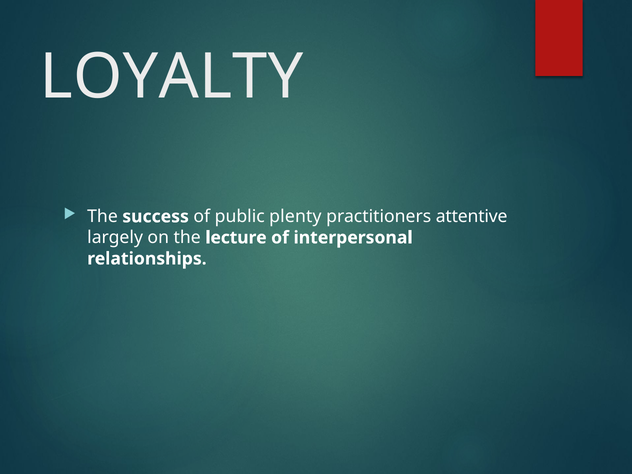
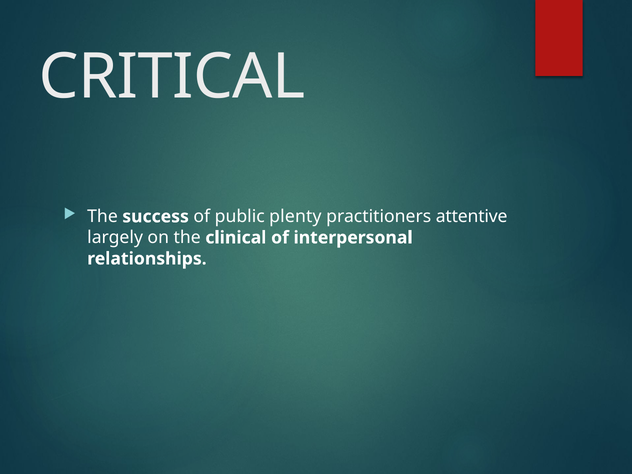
LOYALTY: LOYALTY -> CRITICAL
lecture: lecture -> clinical
